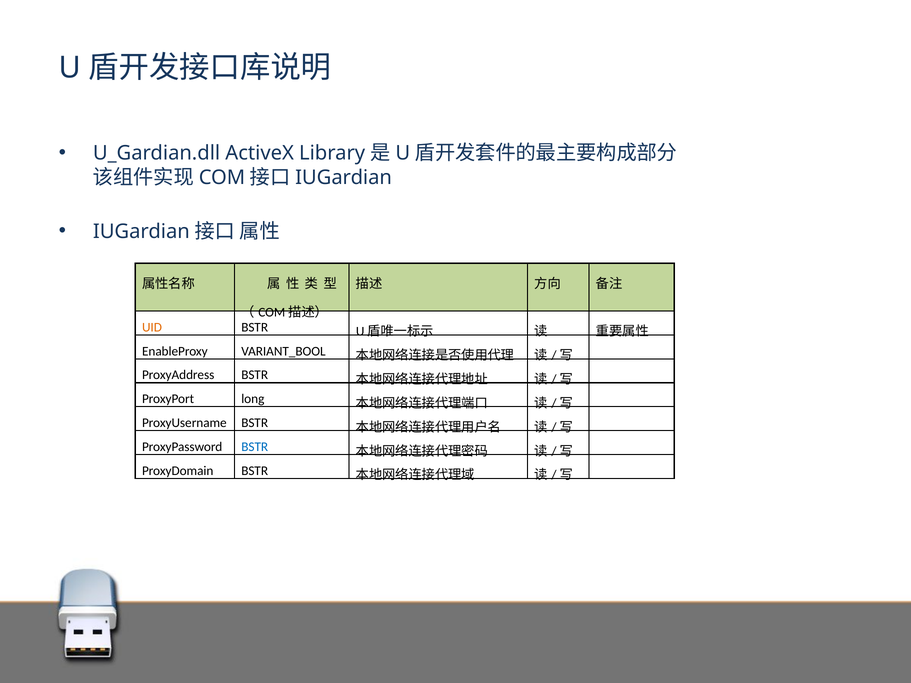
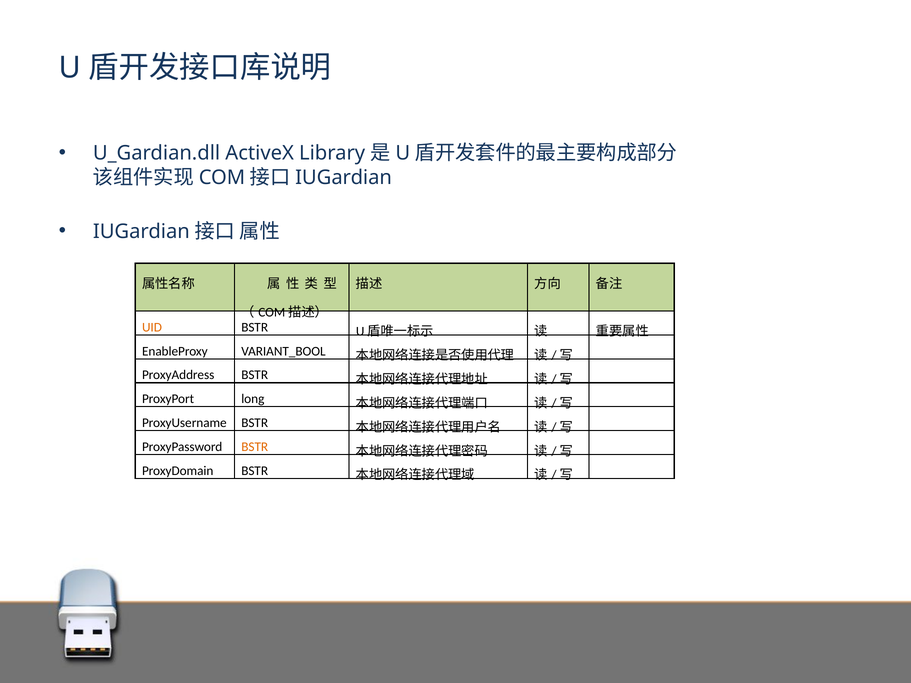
BSTR at (255, 447) colour: blue -> orange
